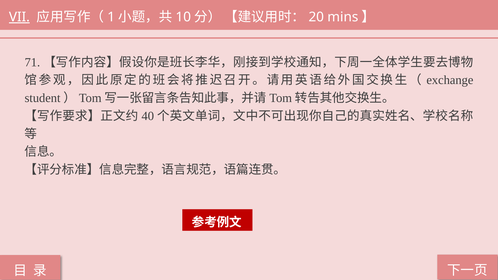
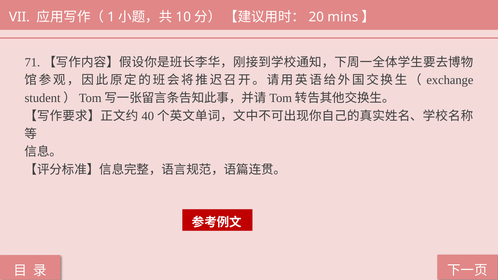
VII underline: present -> none
